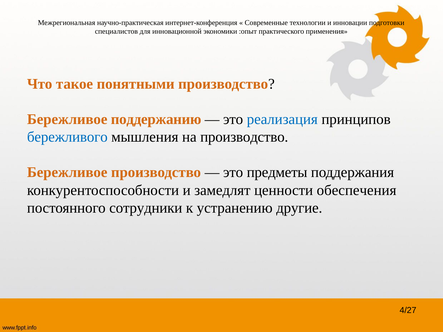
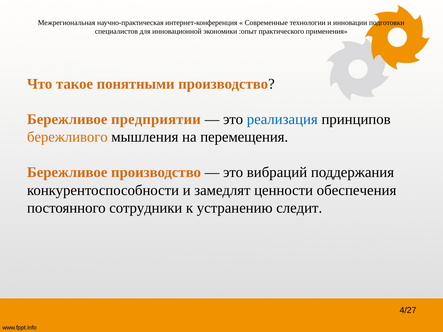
поддержанию: поддержанию -> предприятии
бережливого colour: blue -> orange
на производство: производство -> перемещения
предметы: предметы -> вибраций
другие: другие -> следит
